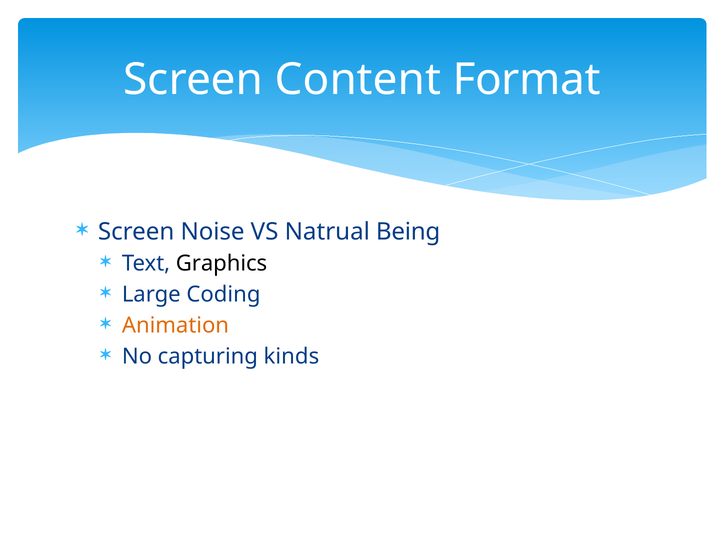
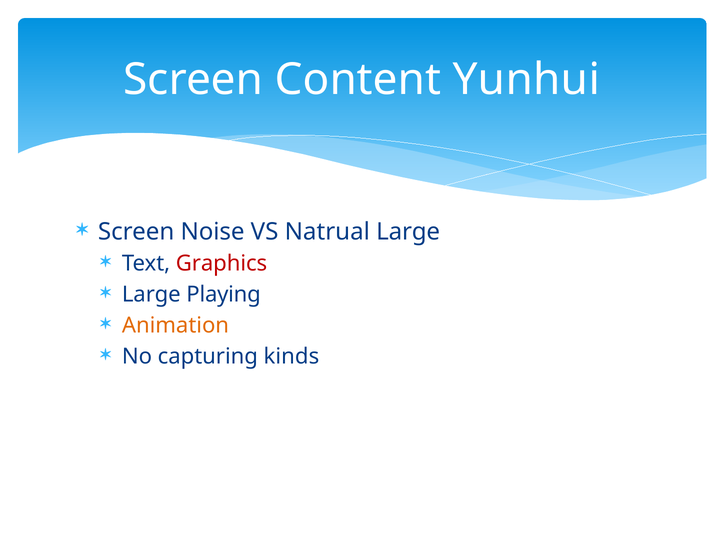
Format: Format -> Yunhui
Natrual Being: Being -> Large
Graphics colour: black -> red
Coding: Coding -> Playing
